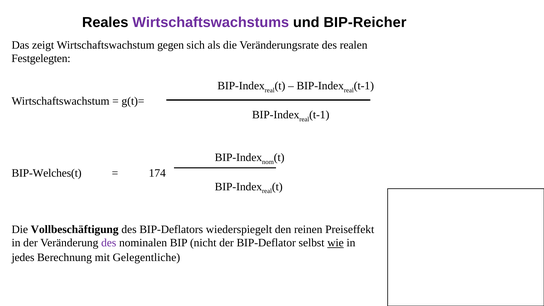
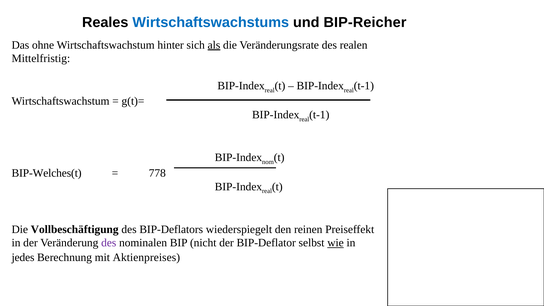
Wirtschaftswachstums colour: purple -> blue
zeigt: zeigt -> ohne
gegen: gegen -> hinter
als underline: none -> present
Festgelegten: Festgelegten -> Mittelfristig
174: 174 -> 778
Gelegentliche: Gelegentliche -> Aktienpreises
